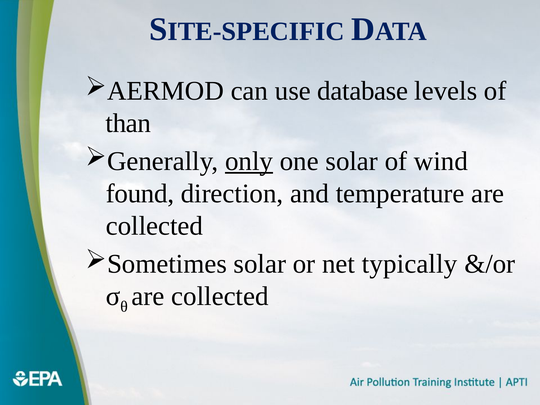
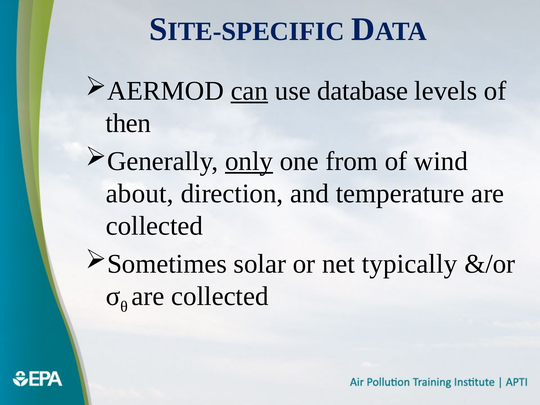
can underline: none -> present
than: than -> then
one solar: solar -> from
found: found -> about
